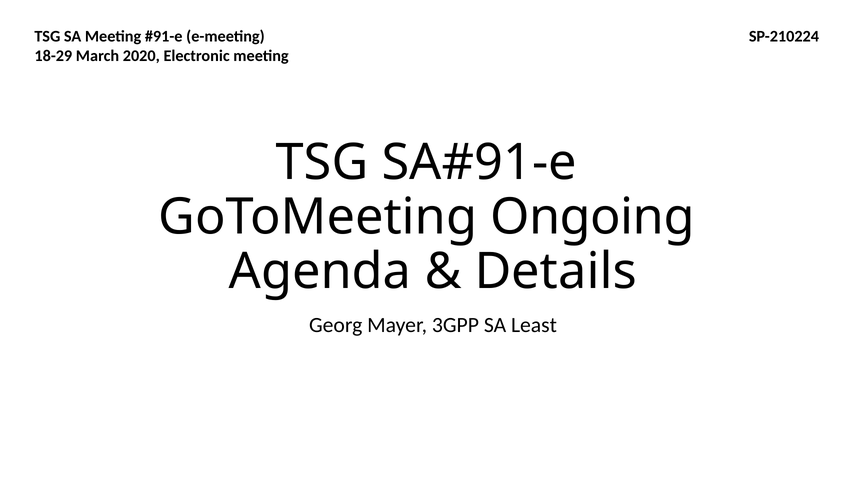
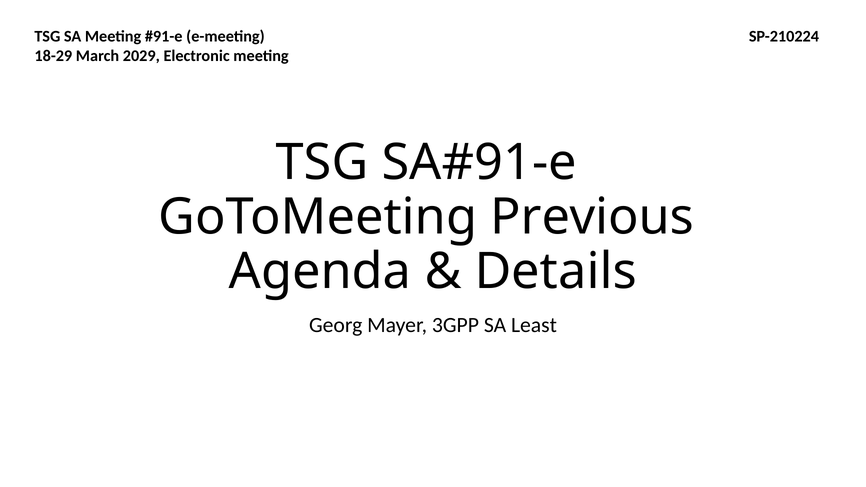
2020: 2020 -> 2029
Ongoing: Ongoing -> Previous
